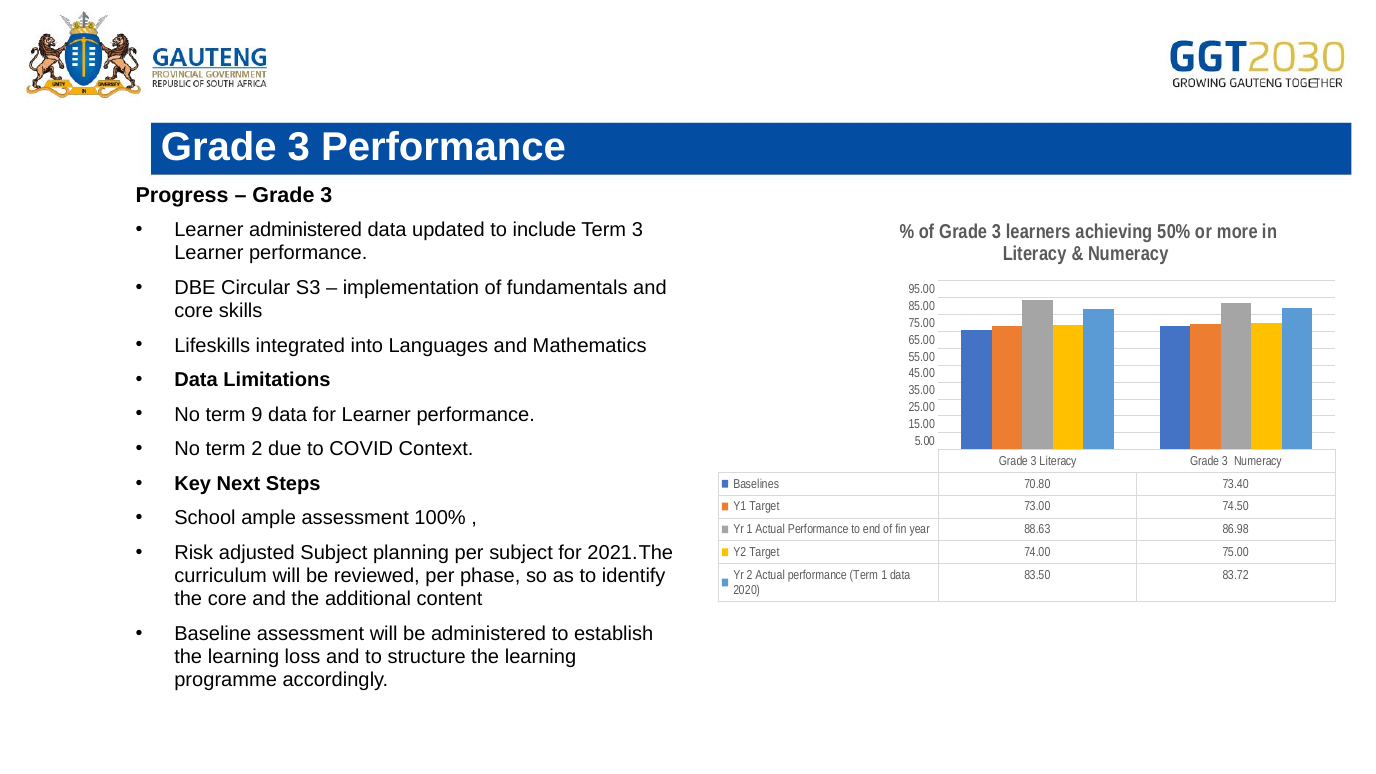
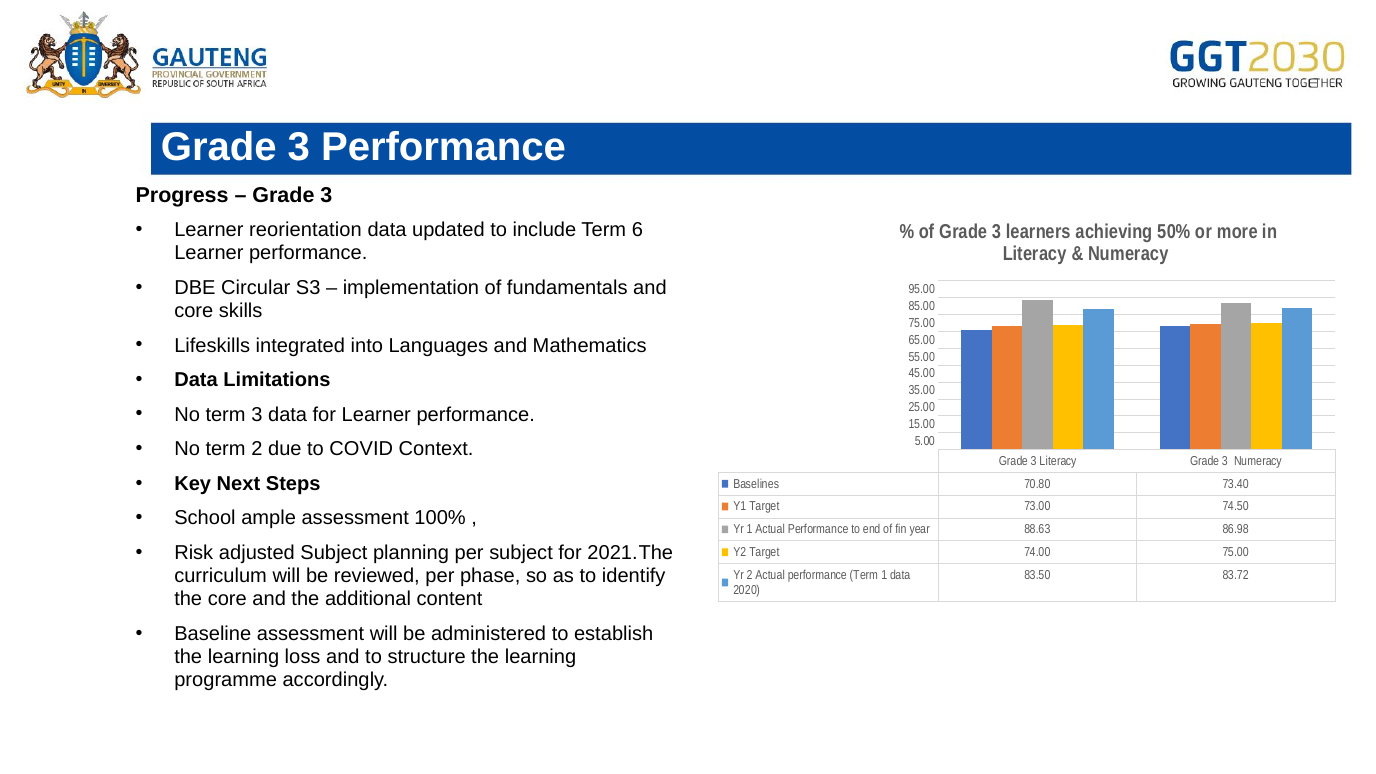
Learner administered: administered -> reorientation
Term 3: 3 -> 6
term 9: 9 -> 3
